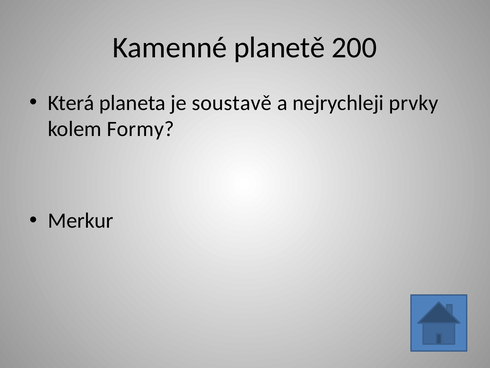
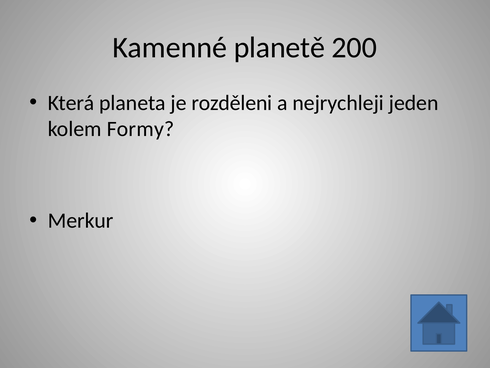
soustavě: soustavě -> rozděleni
prvky: prvky -> jeden
